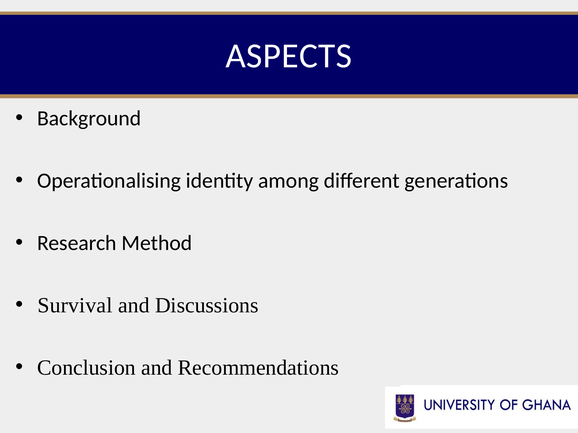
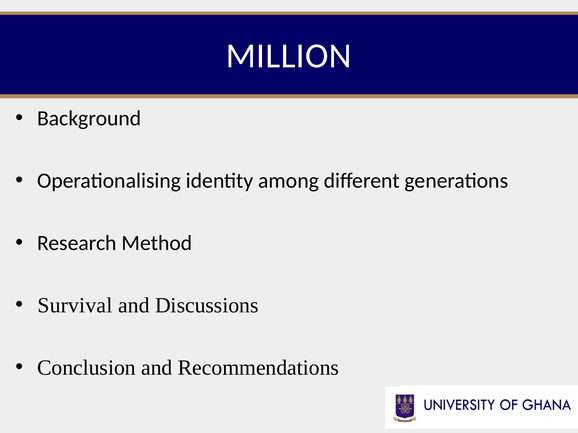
ASPECTS: ASPECTS -> MILLION
